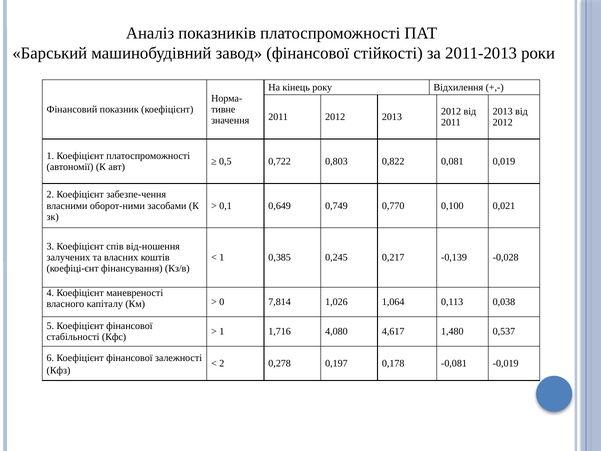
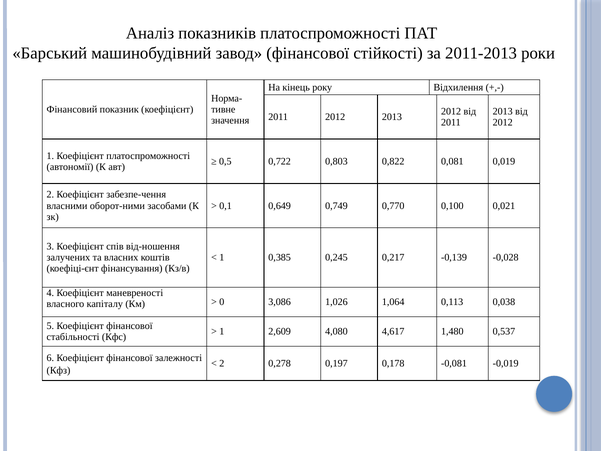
7,814: 7,814 -> 3,086
1,716: 1,716 -> 2,609
